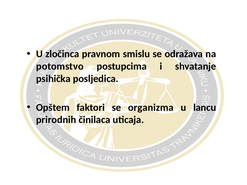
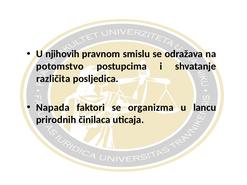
zločinca: zločinca -> njihovih
psihička: psihička -> različita
Opštem: Opštem -> Napada
